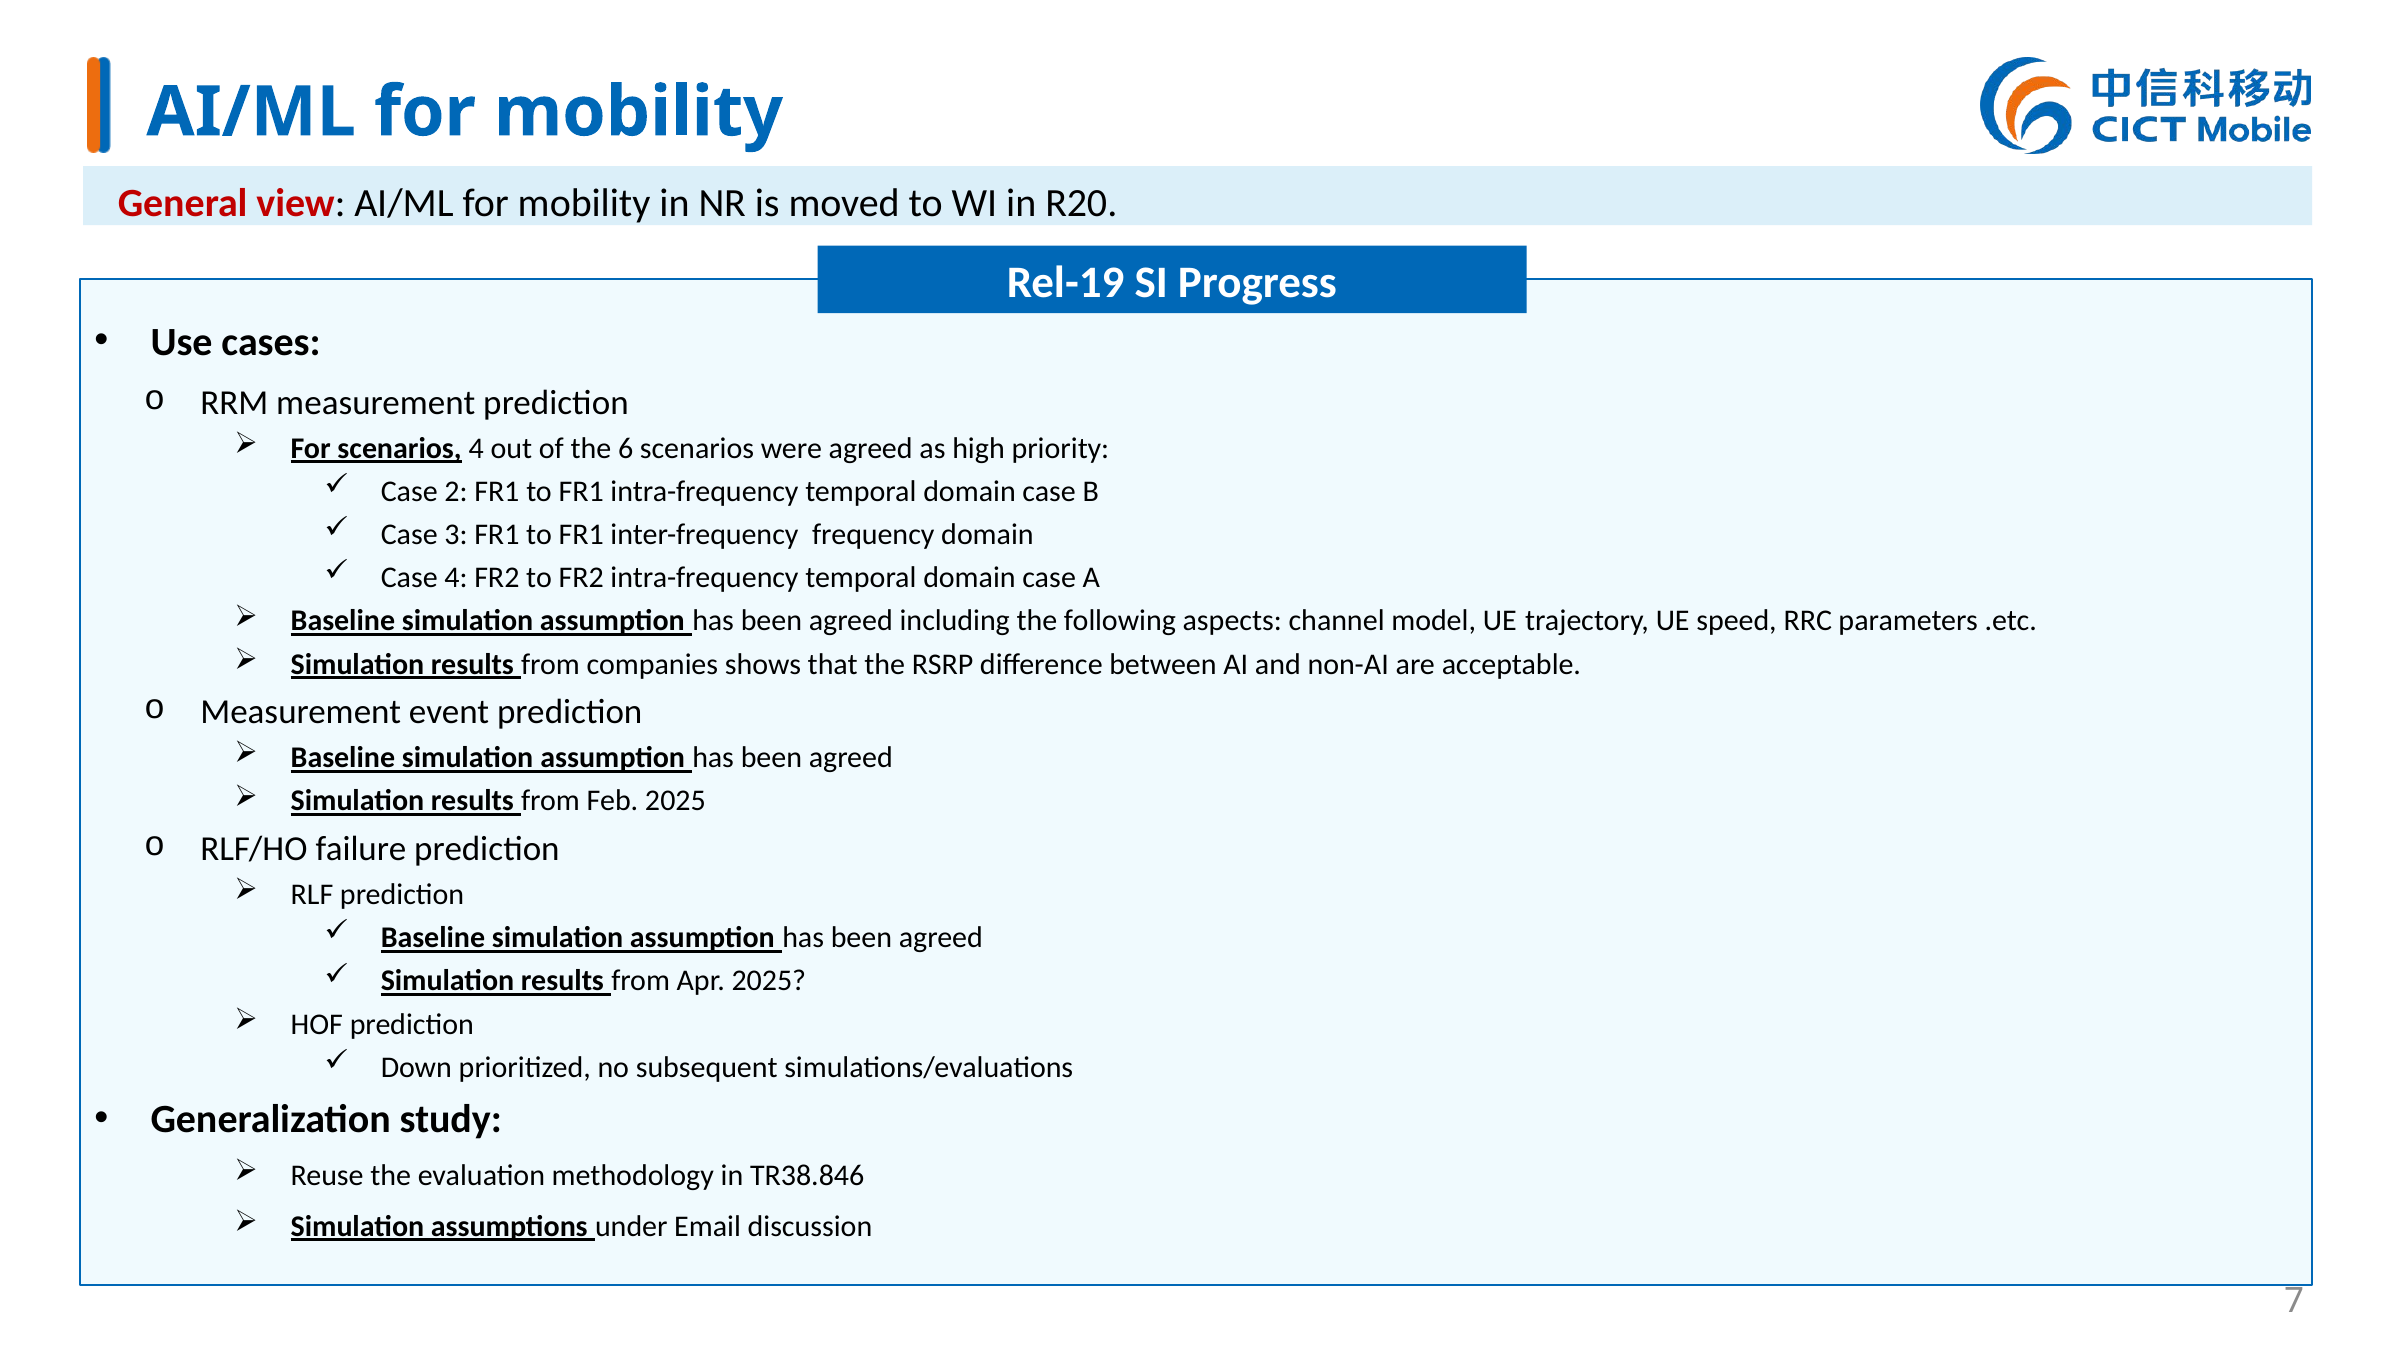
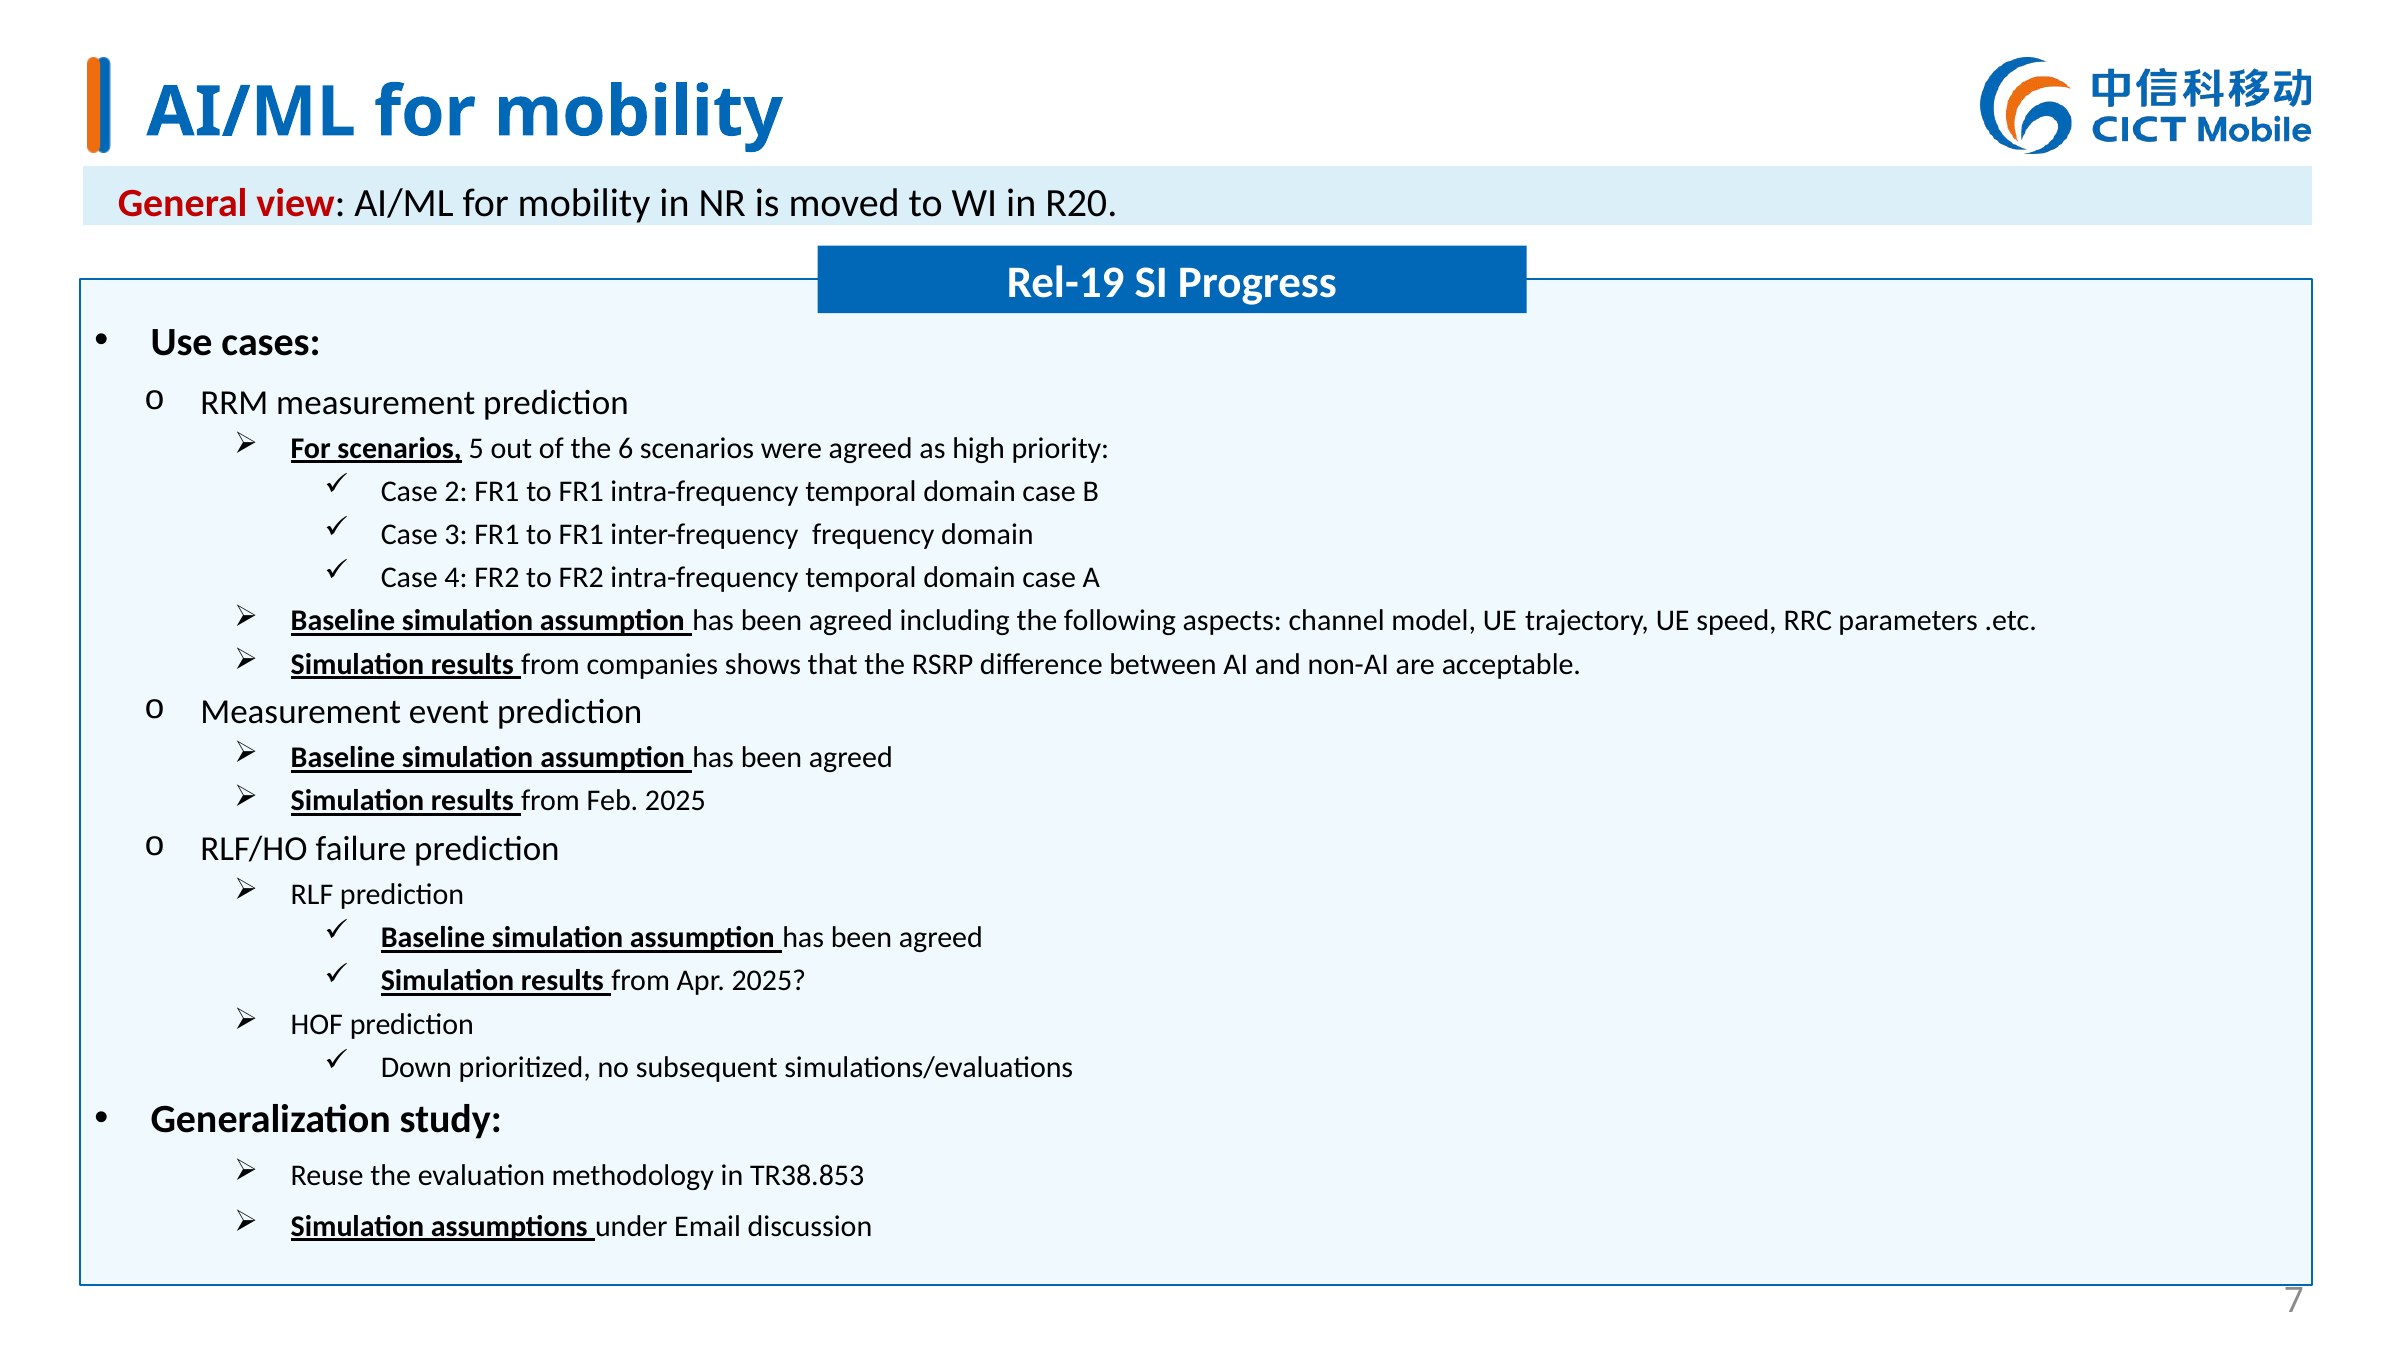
scenarios 4: 4 -> 5
TR38.846: TR38.846 -> TR38.853
